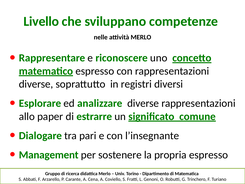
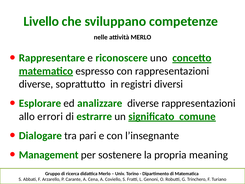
paper: paper -> errori
propria espresso: espresso -> meaning
